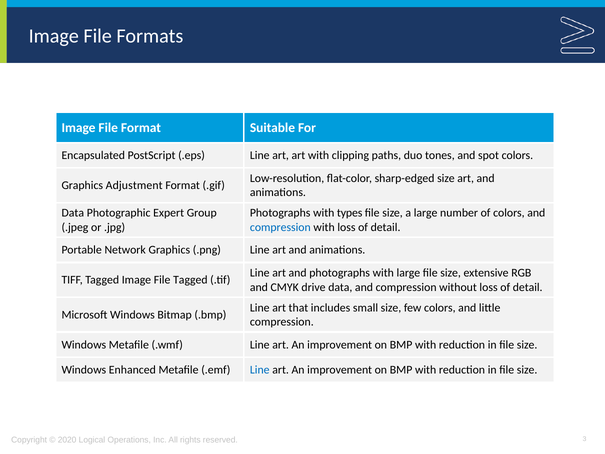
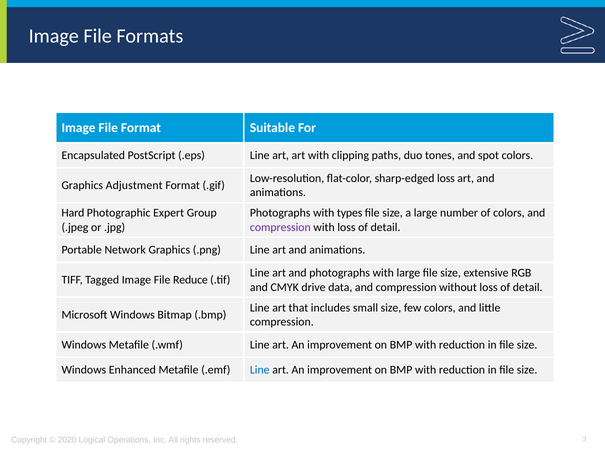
sharp-edged size: size -> loss
Data at (73, 213): Data -> Hard
compression at (280, 227) colour: blue -> purple
File Tagged: Tagged -> Reduce
